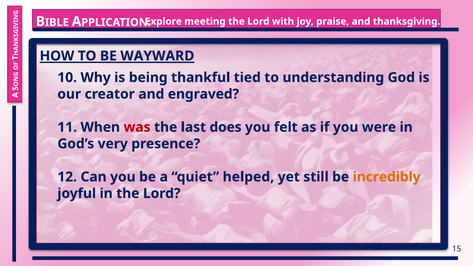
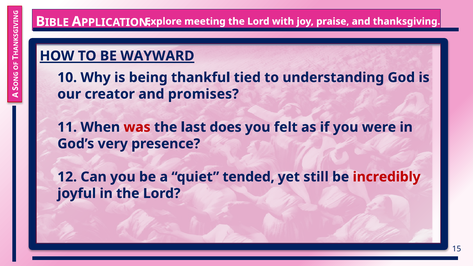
engraved: engraved -> promises
helped: helped -> tended
incredibly colour: orange -> red
